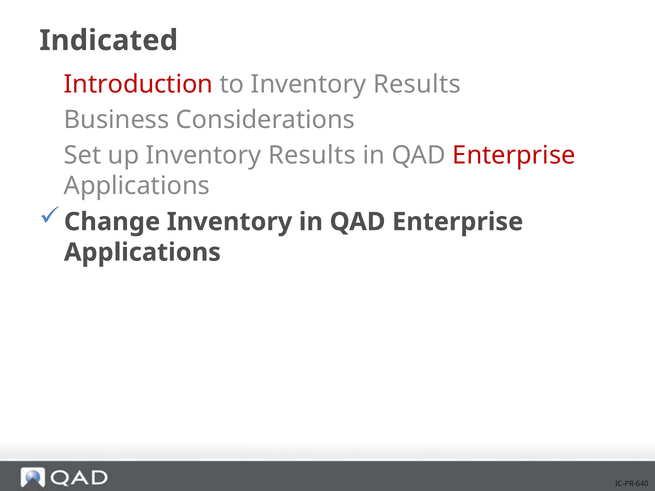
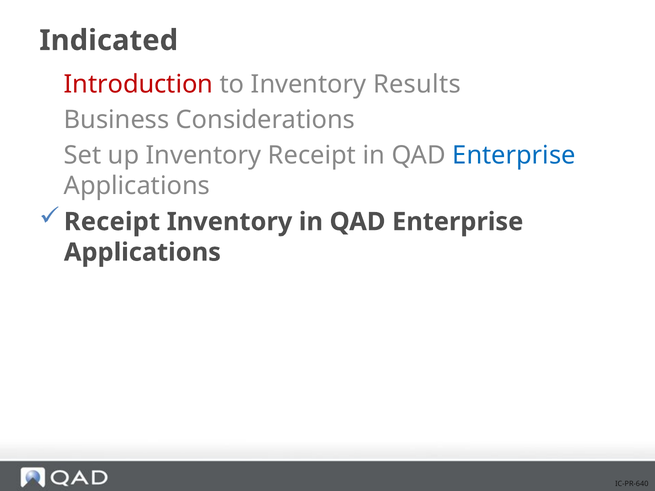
up Inventory Results: Results -> Receipt
Enterprise at (514, 156) colour: red -> blue
Change at (112, 222): Change -> Receipt
